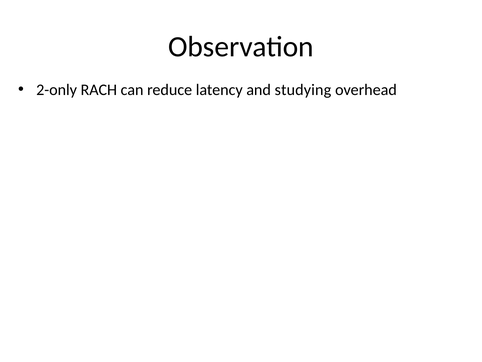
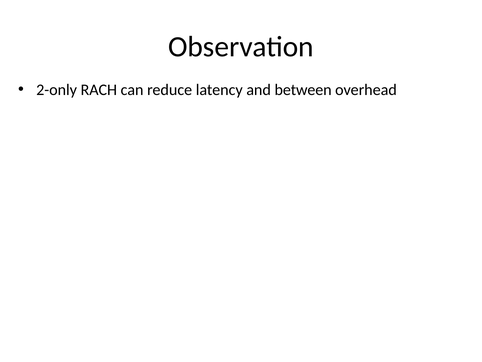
studying: studying -> between
